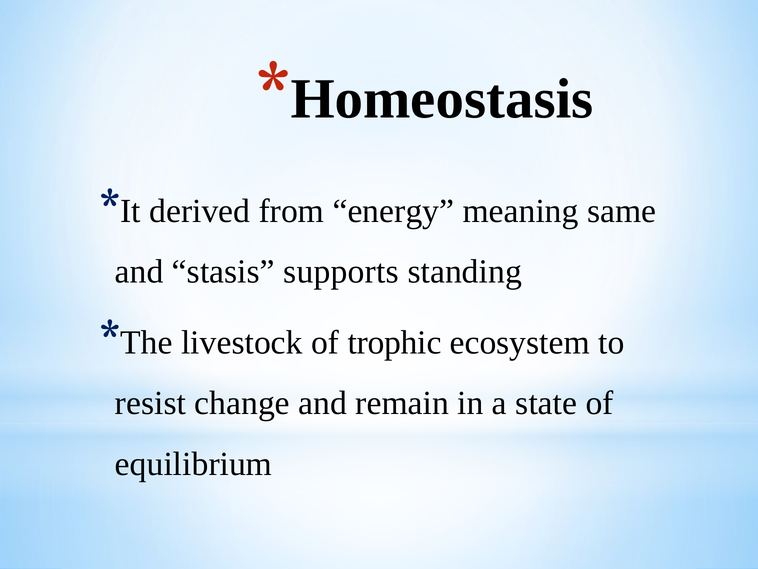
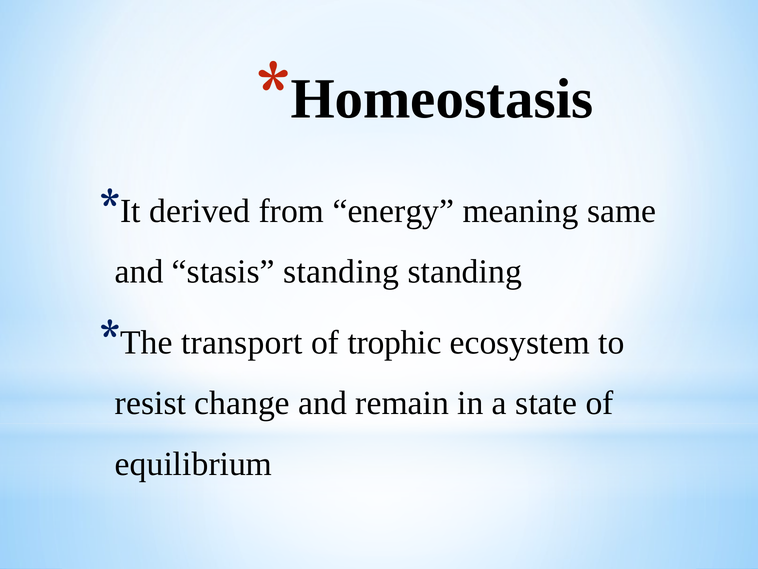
stasis supports: supports -> standing
livestock: livestock -> transport
